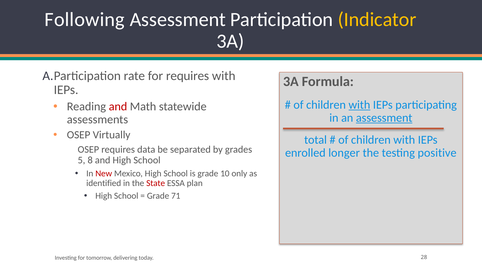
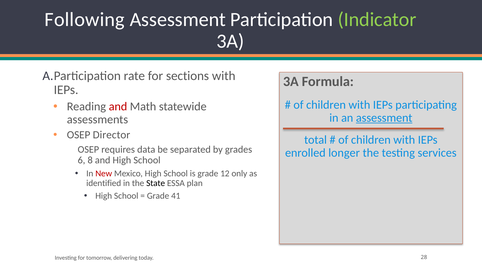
Indicator colour: yellow -> light green
for requires: requires -> sections
with at (359, 105) underline: present -> none
Virtually: Virtually -> Director
positive: positive -> services
5: 5 -> 6
10: 10 -> 12
State colour: red -> black
71: 71 -> 41
